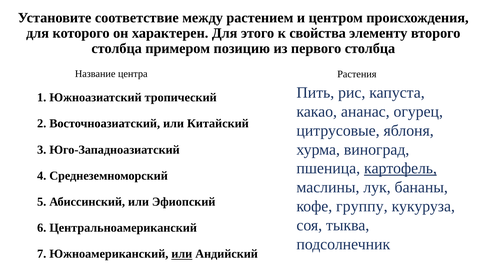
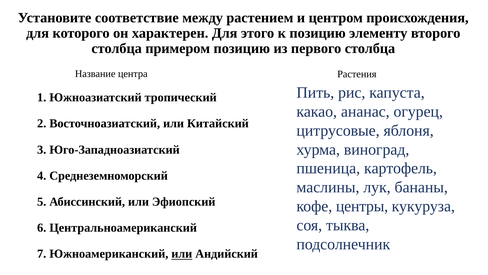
к свойства: свойства -> позицию
картофель underline: present -> none
группу: группу -> центры
